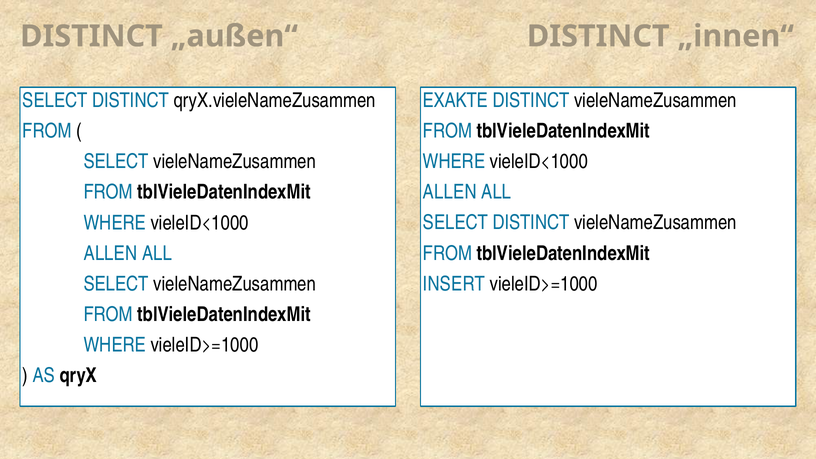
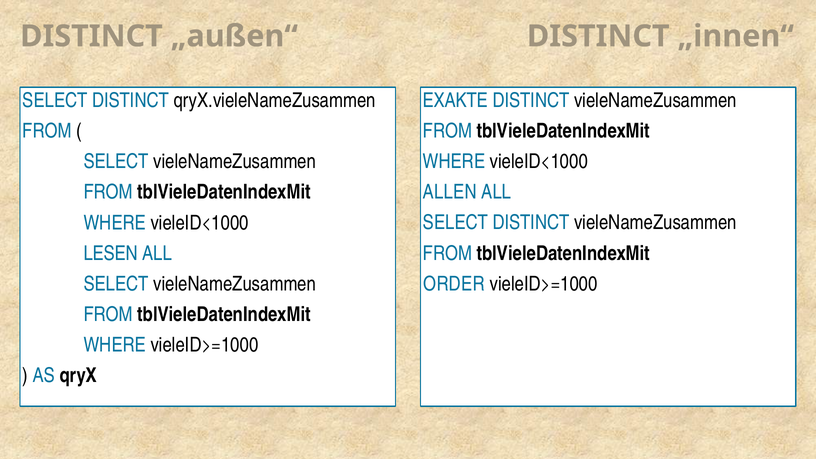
ALLEN at (111, 253): ALLEN -> LESEN
INSERT: INSERT -> ORDER
